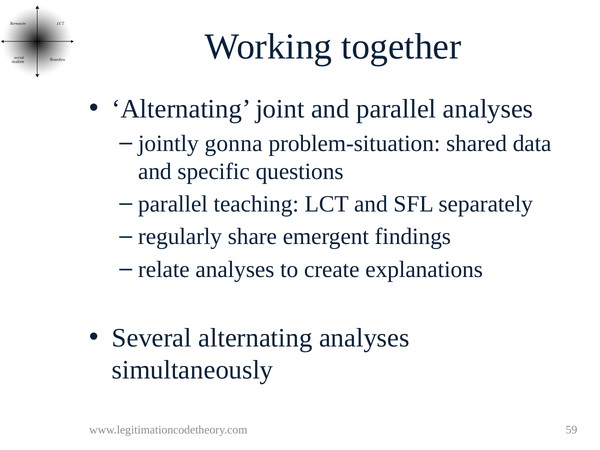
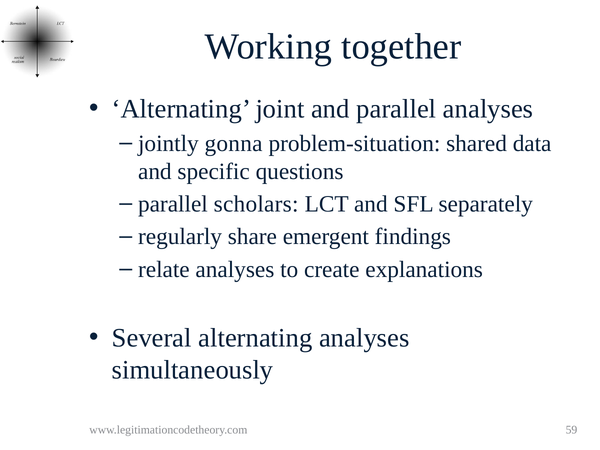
teaching: teaching -> scholars
